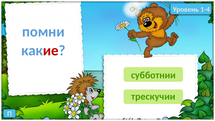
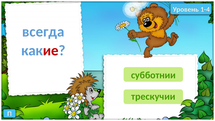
помни: помни -> всегда
